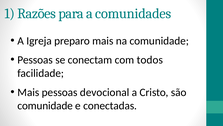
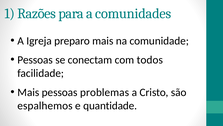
devocional: devocional -> problemas
comunidade at (45, 105): comunidade -> espalhemos
conectadas: conectadas -> quantidade
